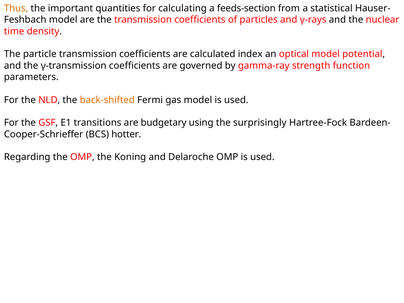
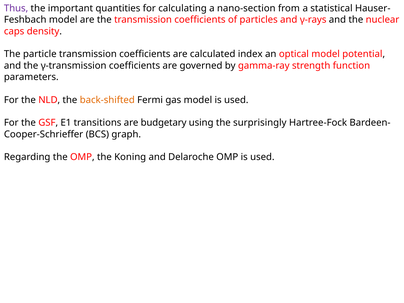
Thus colour: orange -> purple
feeds-section: feeds-section -> nano-section
time: time -> caps
hotter: hotter -> graph
